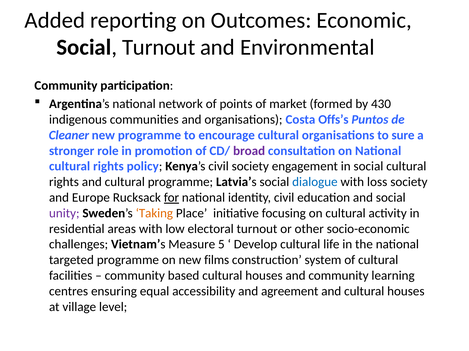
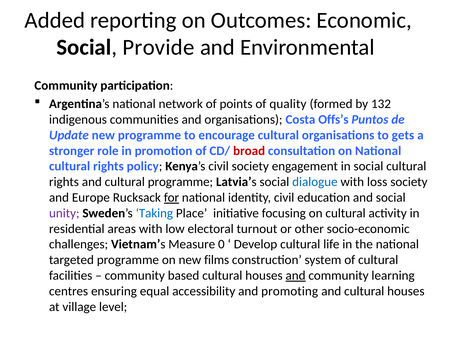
Social Turnout: Turnout -> Provide
market: market -> quality
430: 430 -> 132
Cleaner: Cleaner -> Update
sure: sure -> gets
broad colour: purple -> red
Taking colour: orange -> blue
5: 5 -> 0
and at (296, 276) underline: none -> present
agreement: agreement -> promoting
